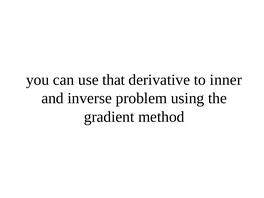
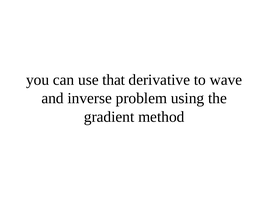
inner: inner -> wave
